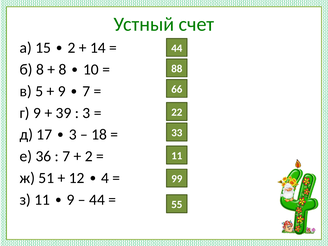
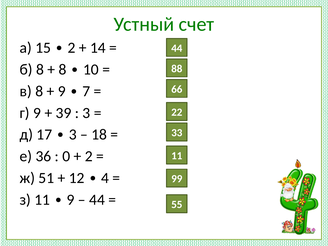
в 5: 5 -> 8
7 at (66, 156): 7 -> 0
